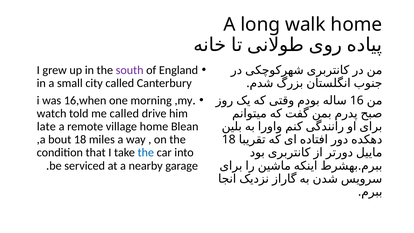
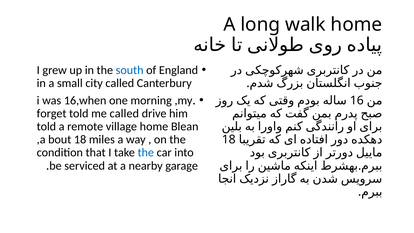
south colour: purple -> blue
watch: watch -> forget
late at (46, 126): late -> told
